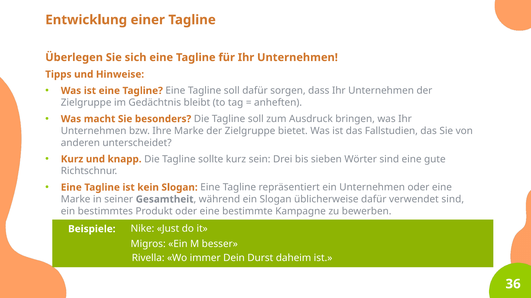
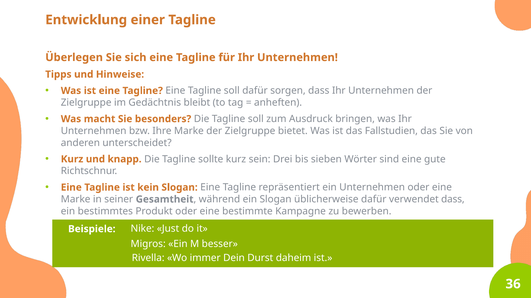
verwendet sind: sind -> dass
